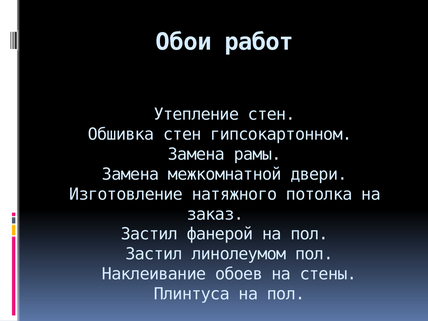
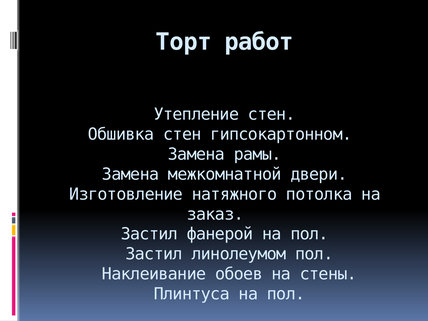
Обои: Обои -> Торт
